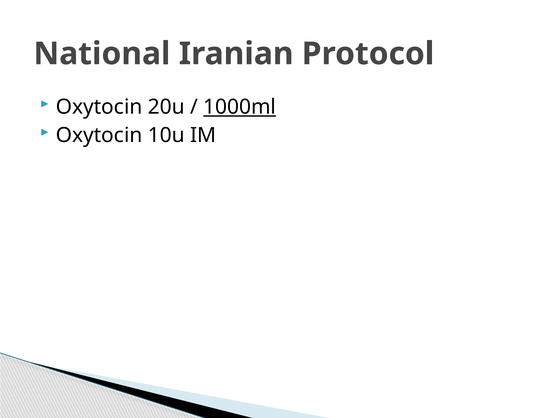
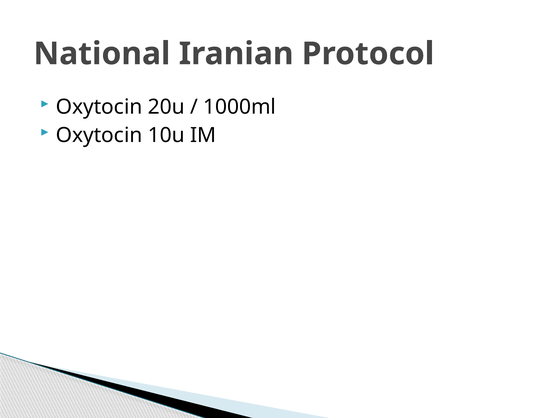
1000ml underline: present -> none
